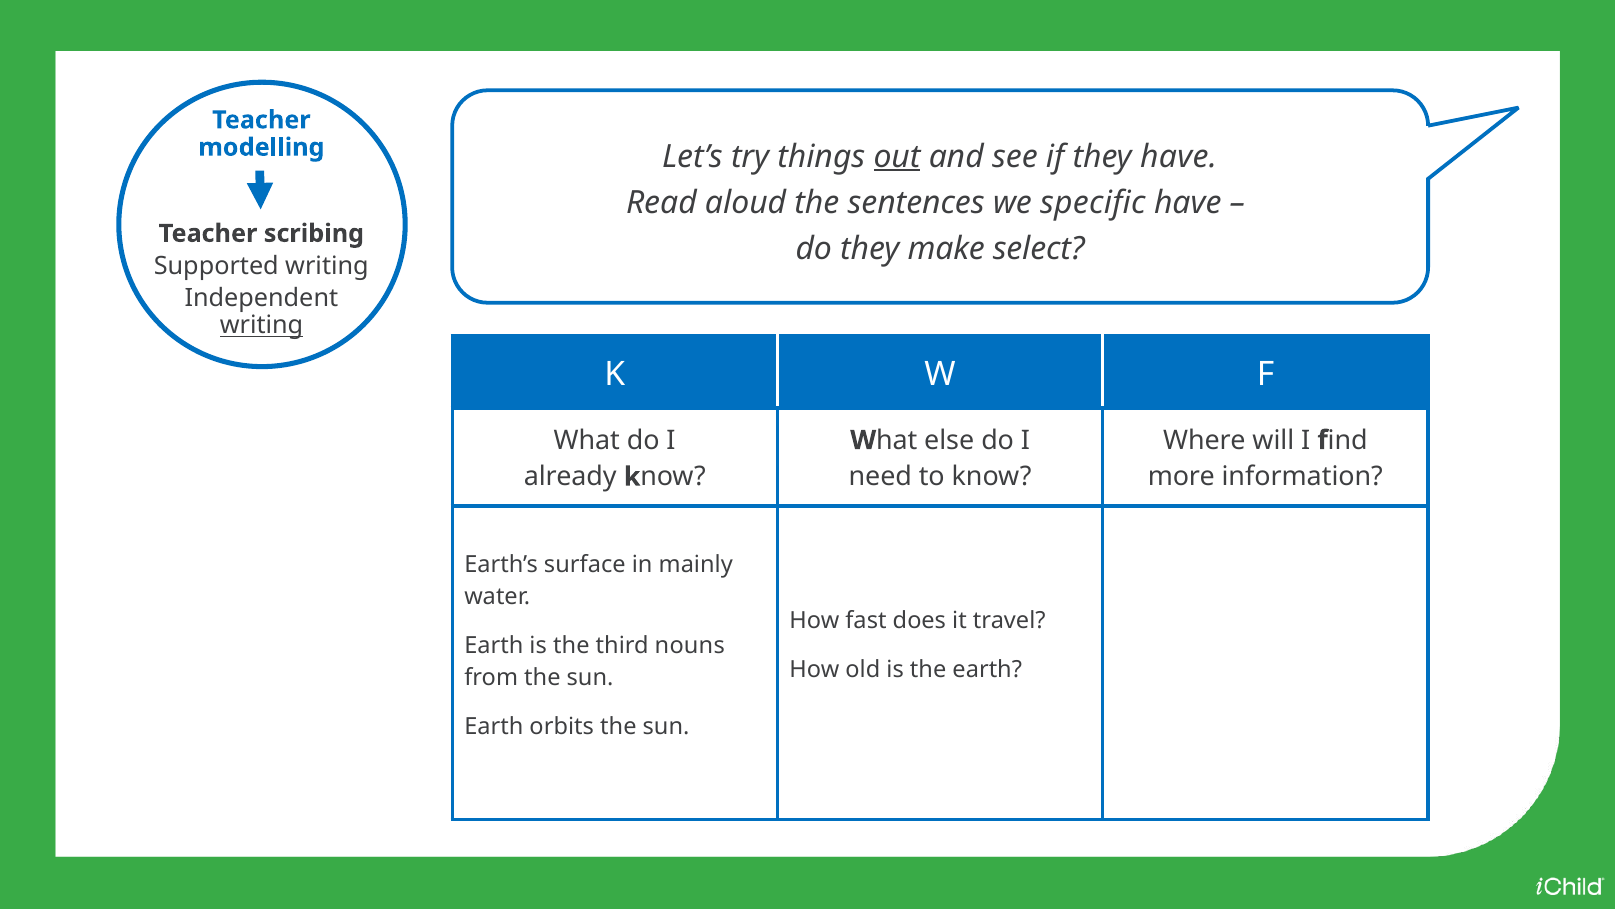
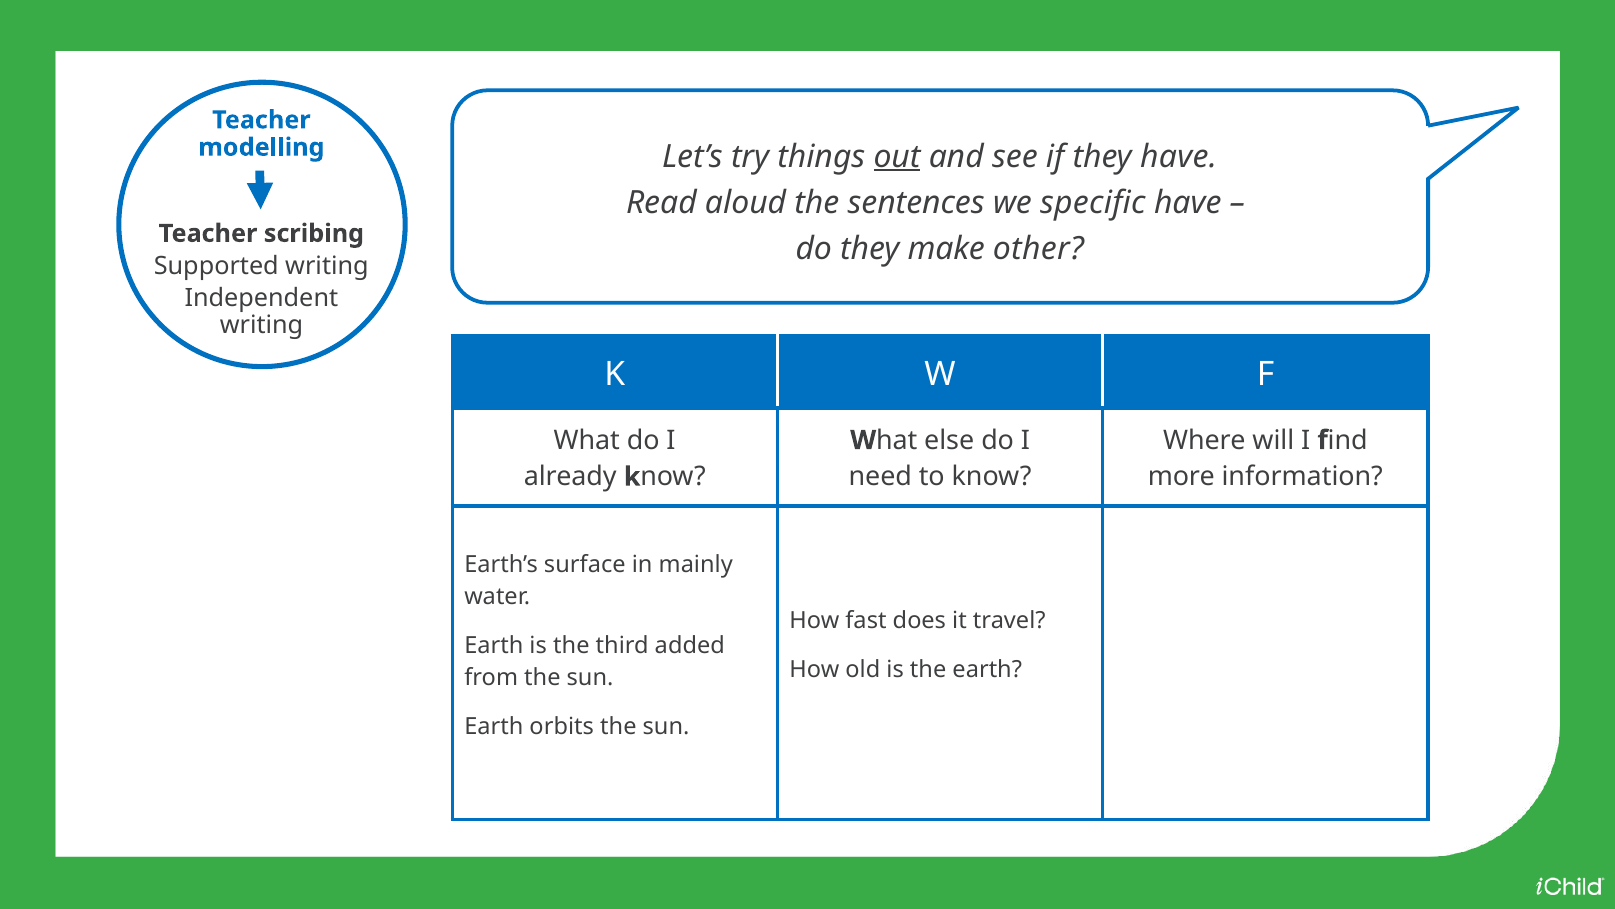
select: select -> other
writing at (261, 325) underline: present -> none
nouns: nouns -> added
